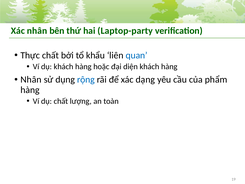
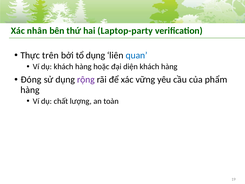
Thực chất: chất -> trên
tổ khẩu: khẩu -> dụng
Nhân at (31, 80): Nhân -> Đóng
rộng colour: blue -> purple
dạng: dạng -> vững
